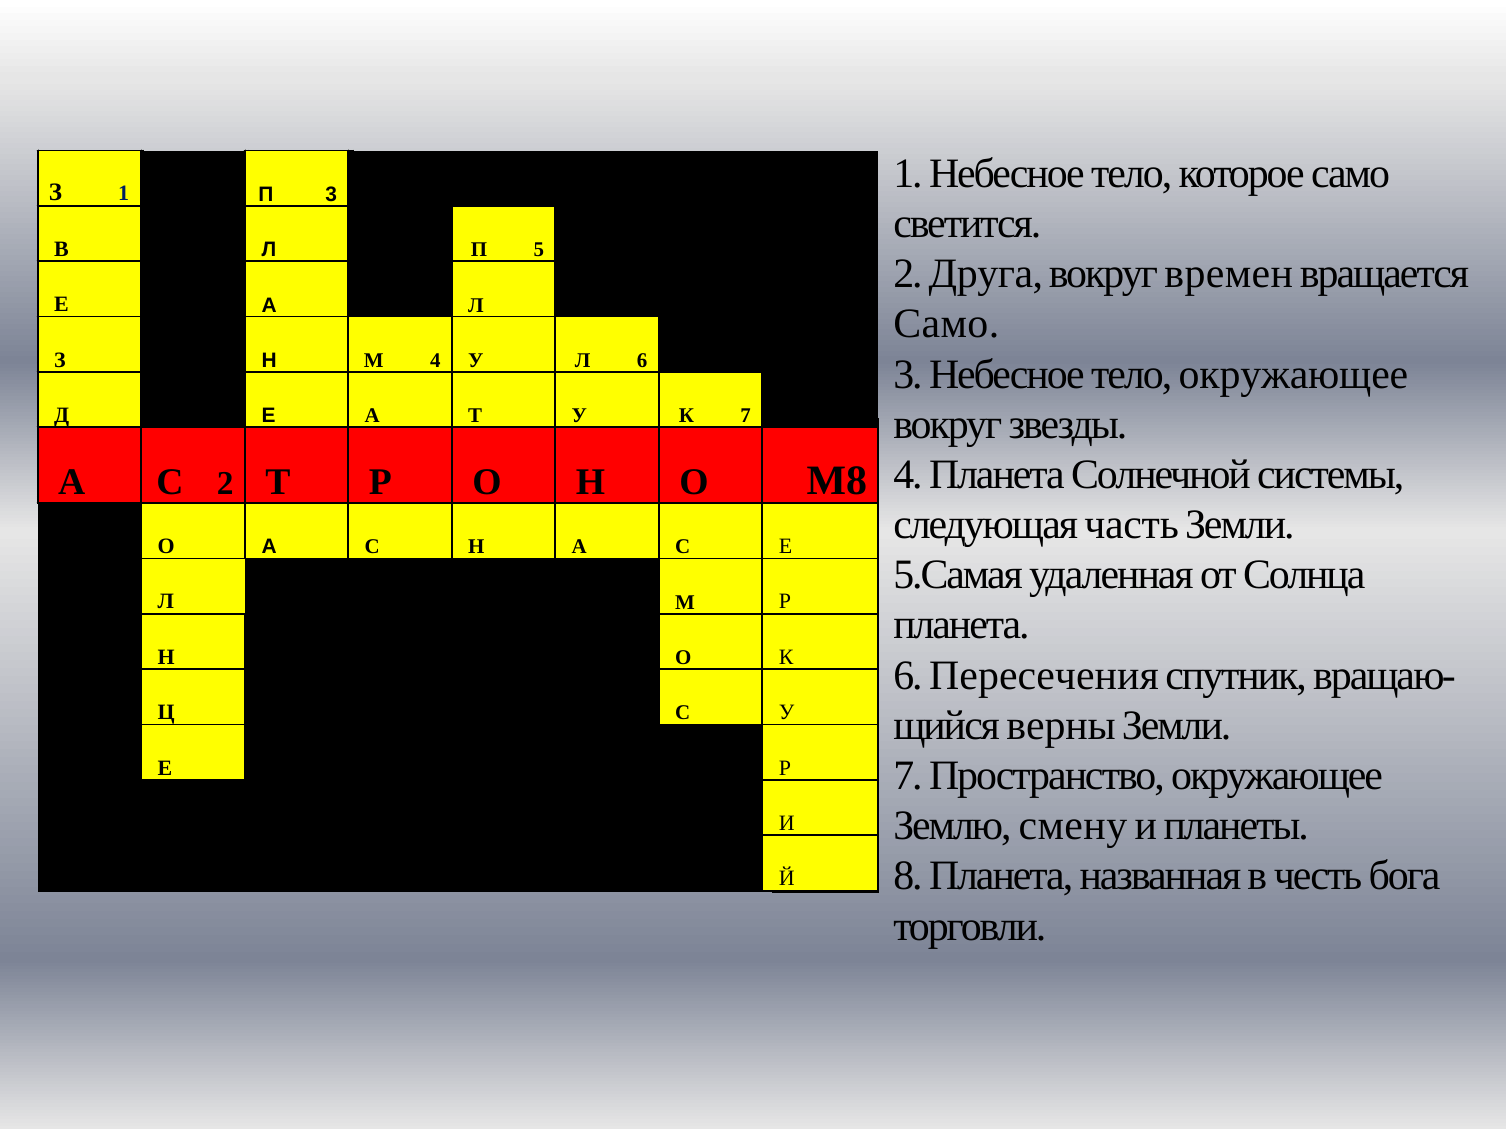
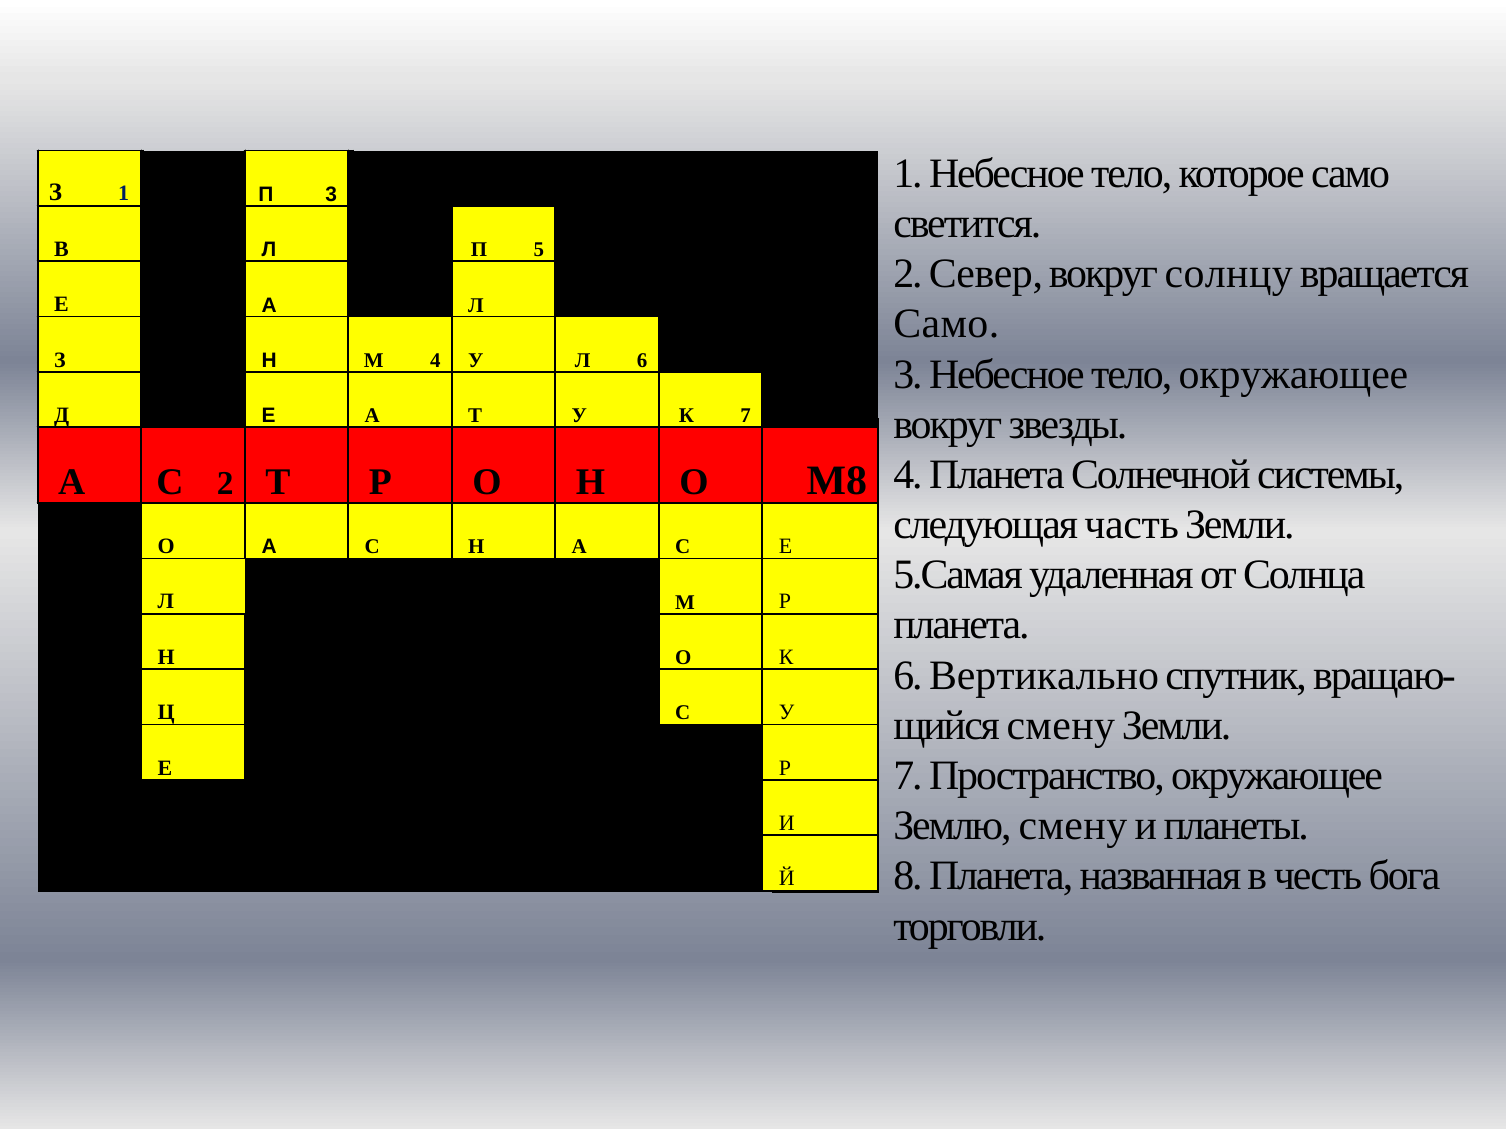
Друга: Друга -> Север
времен: времен -> солнцу
Пересечения: Пересечения -> Вертикально
верны at (1061, 726): верны -> смену
